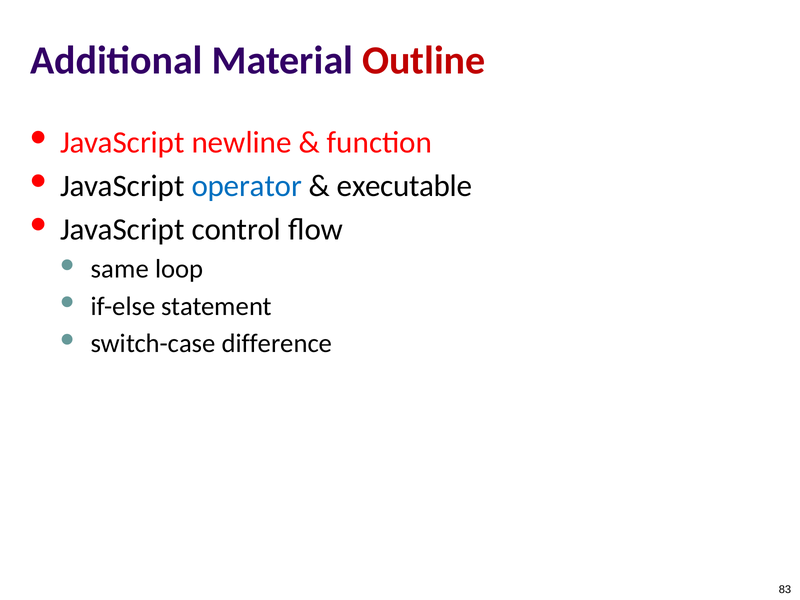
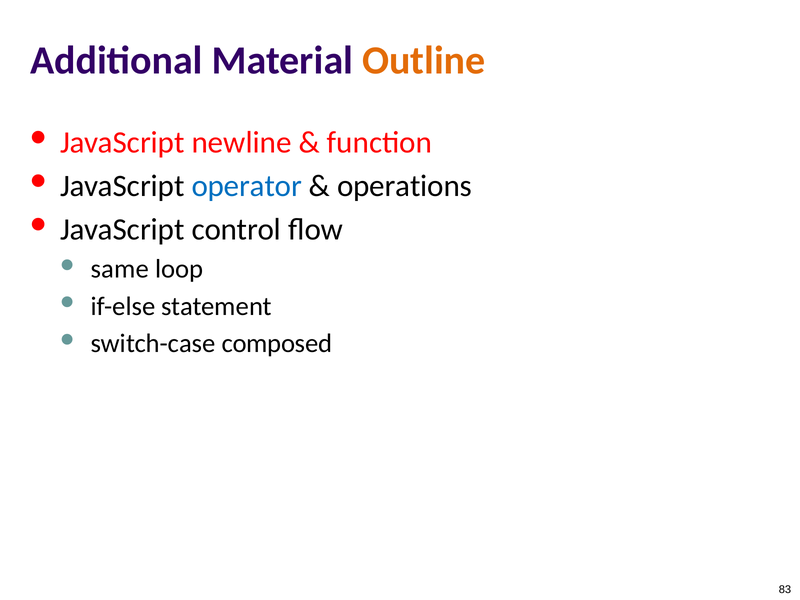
Outline colour: red -> orange
executable: executable -> operations
difference: difference -> composed
